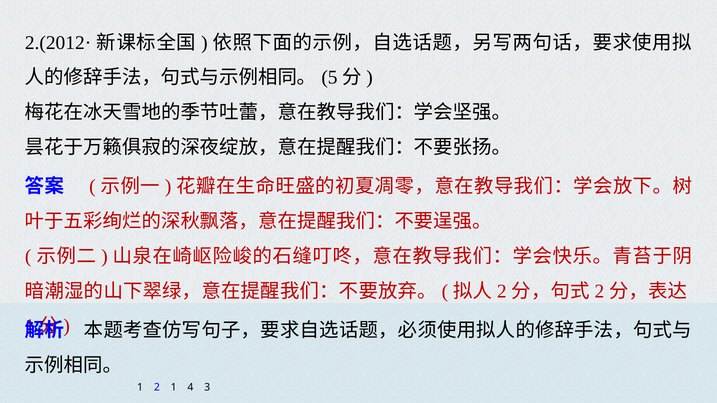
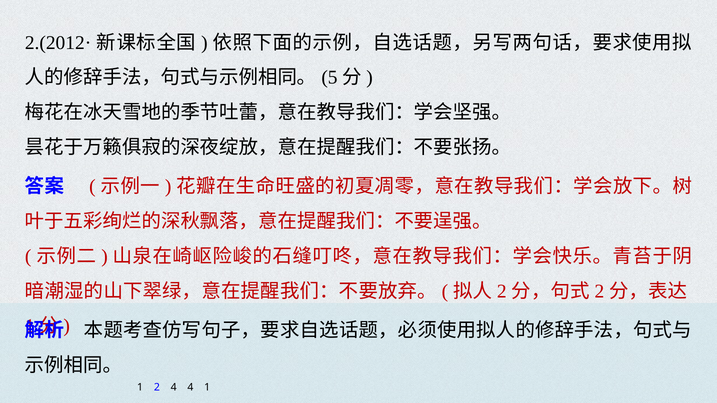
2 1: 1 -> 4
4 3: 3 -> 1
